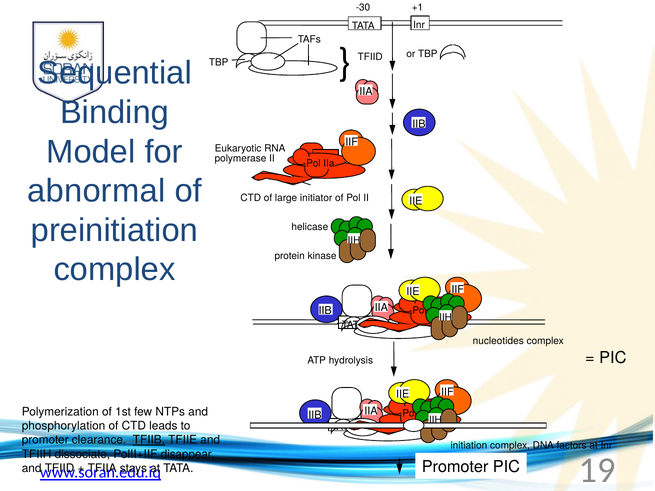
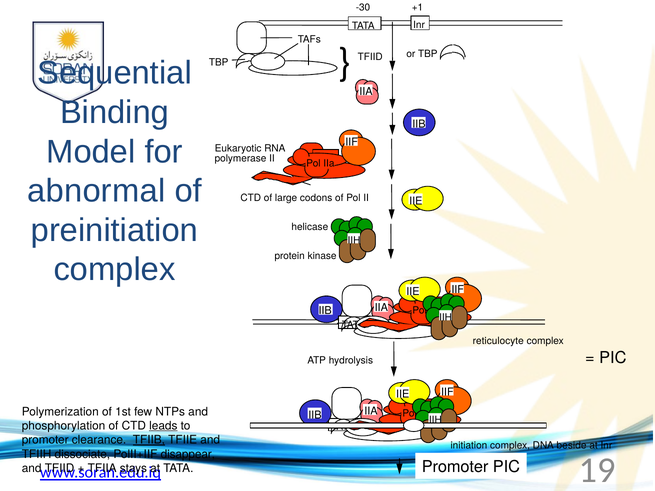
initiator: initiator -> codons
nucleotides: nucleotides -> reticulocyte
leads underline: none -> present
factors: factors -> beside
